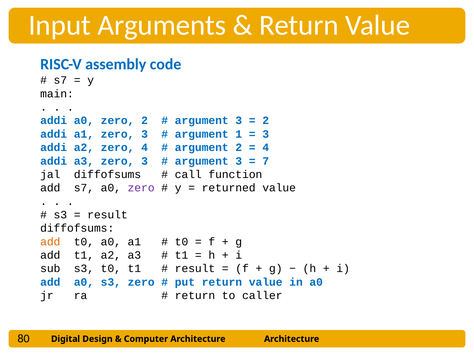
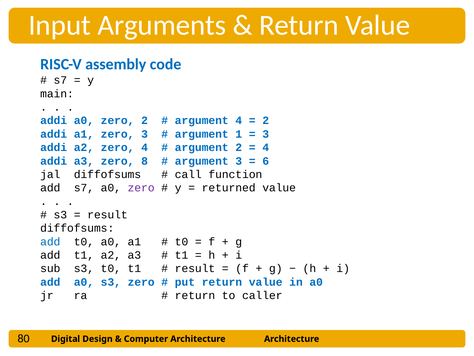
3 at (239, 120): 3 -> 4
a3 zero 3: 3 -> 8
7: 7 -> 6
add at (50, 241) colour: orange -> blue
